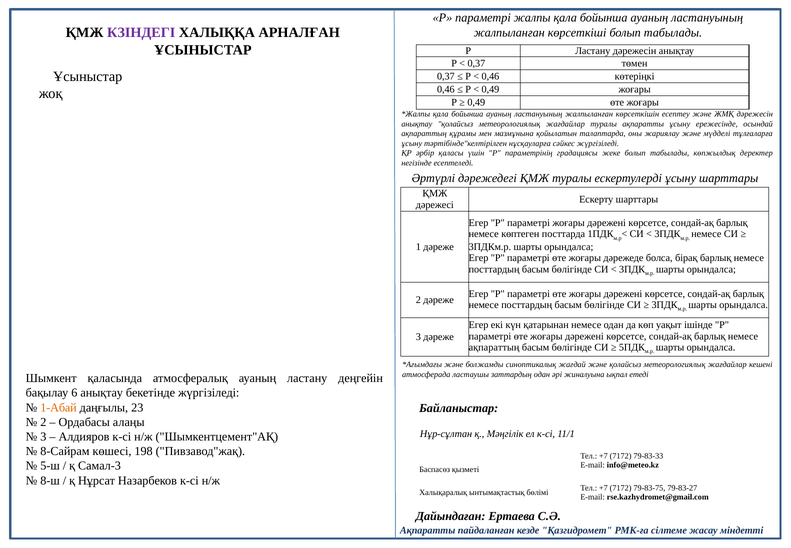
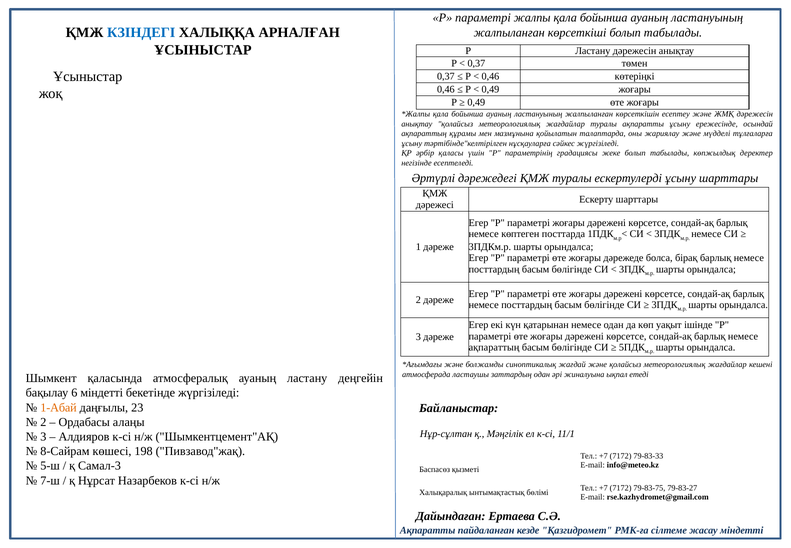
КЗІНДЕГІ colour: purple -> blue
6 анықтау: анықтау -> міндетті
8-ш: 8-ш -> 7-ш
